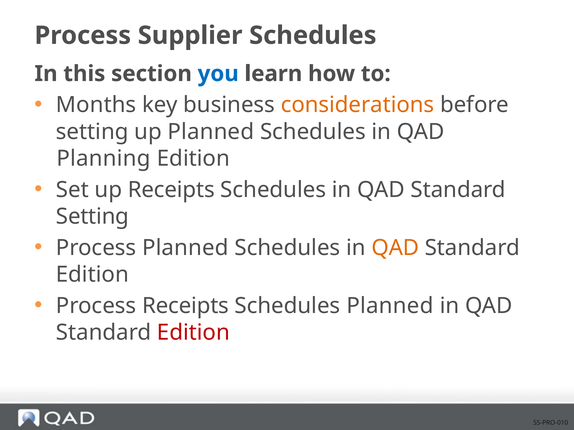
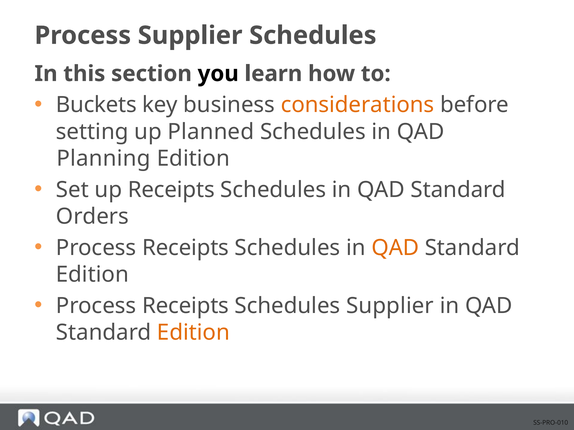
you colour: blue -> black
Months: Months -> Buckets
Setting at (93, 217): Setting -> Orders
Planned at (185, 248): Planned -> Receipts
Schedules Planned: Planned -> Supplier
Edition at (193, 333) colour: red -> orange
